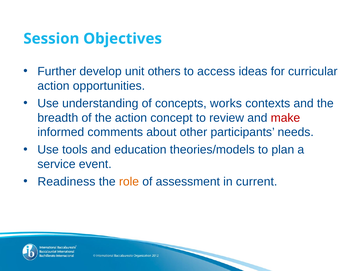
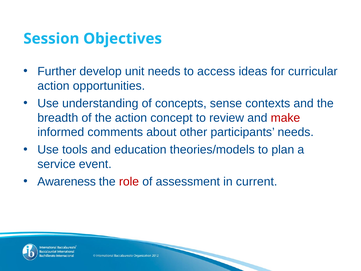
unit others: others -> needs
works: works -> sense
Readiness: Readiness -> Awareness
role colour: orange -> red
